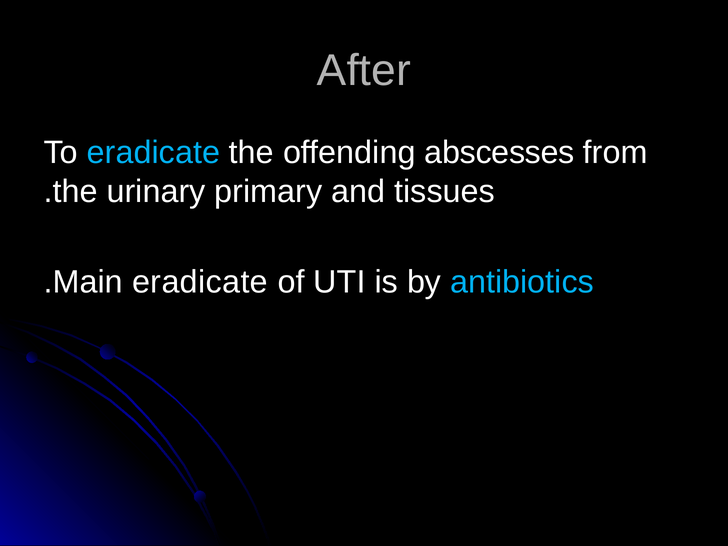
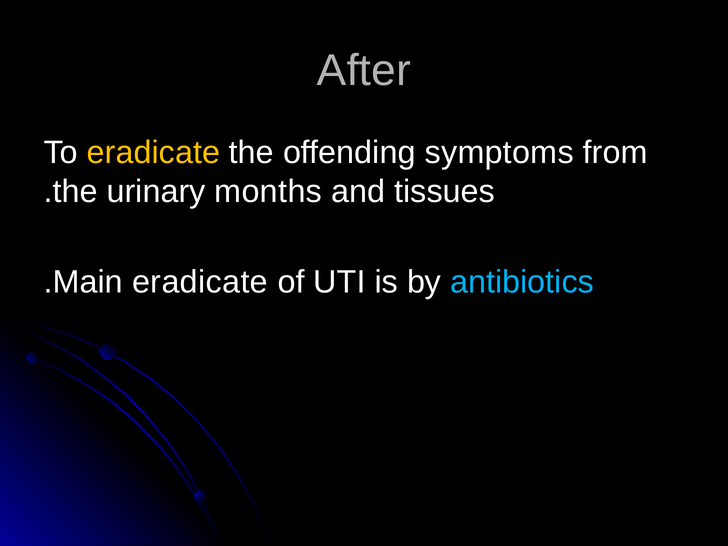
eradicate at (153, 153) colour: light blue -> yellow
abscesses: abscesses -> symptoms
primary: primary -> months
